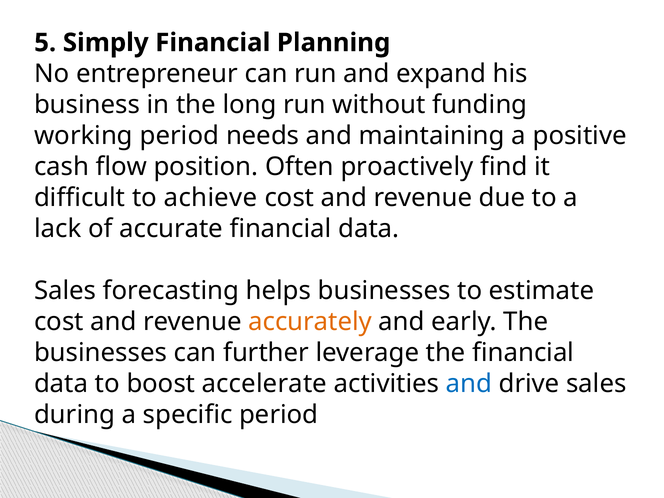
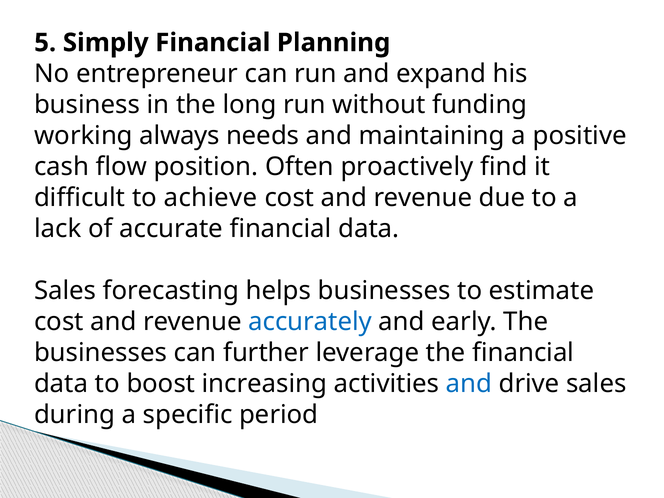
working period: period -> always
accurately colour: orange -> blue
accelerate: accelerate -> increasing
